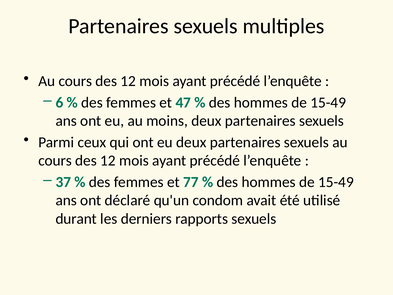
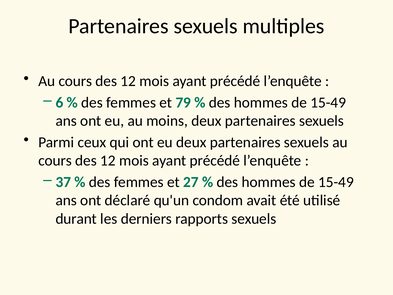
47: 47 -> 79
77: 77 -> 27
